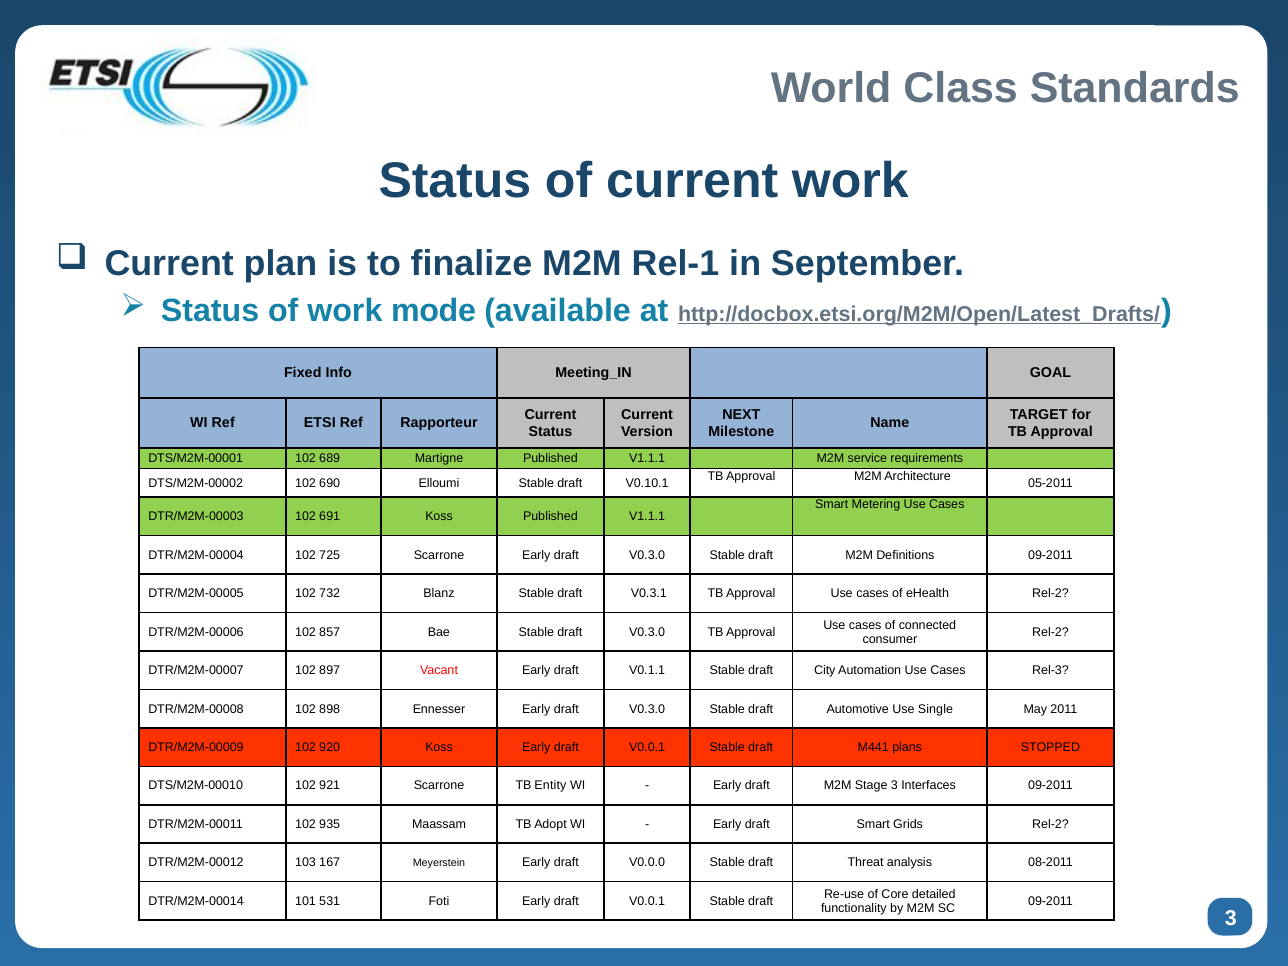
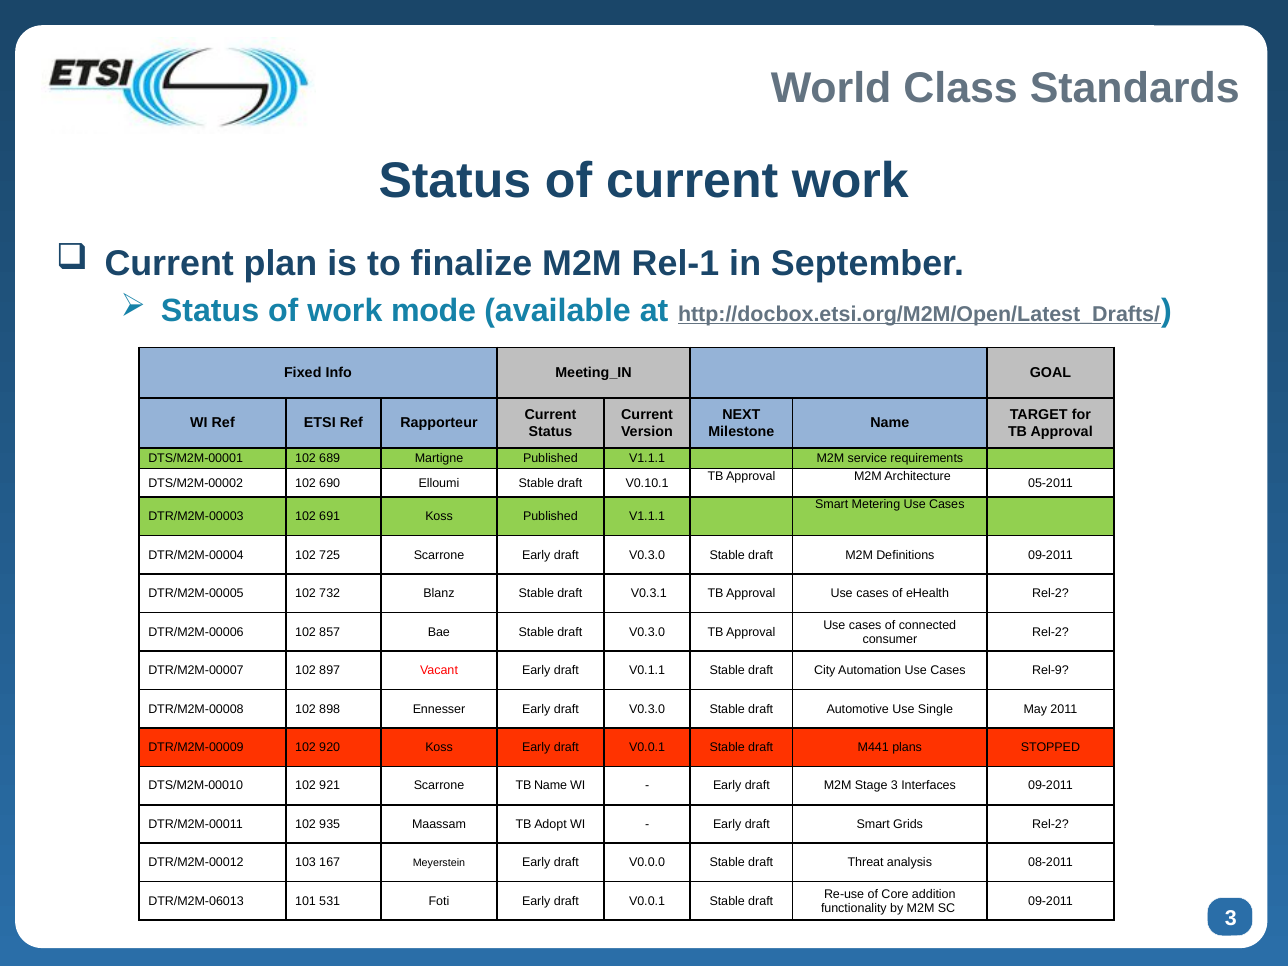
Rel-3: Rel-3 -> Rel-9
TB Entity: Entity -> Name
detailed: detailed -> addition
DTR/M2M-00014: DTR/M2M-00014 -> DTR/M2M-06013
